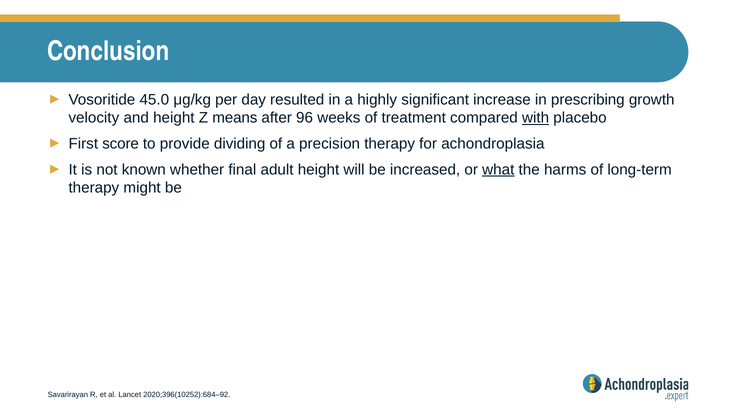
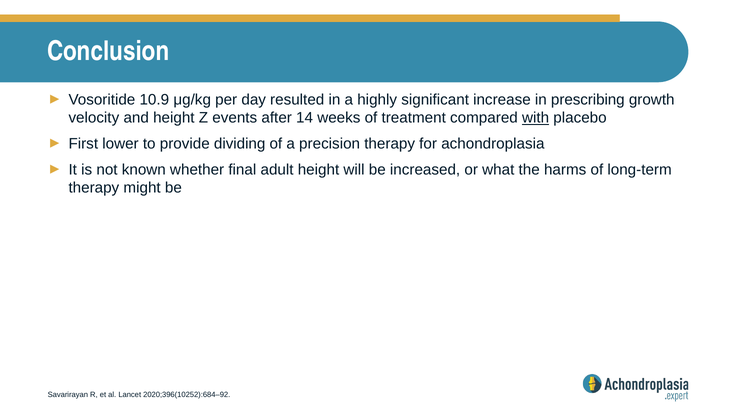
45.0: 45.0 -> 10.9
means: means -> events
96: 96 -> 14
score: score -> lower
what underline: present -> none
